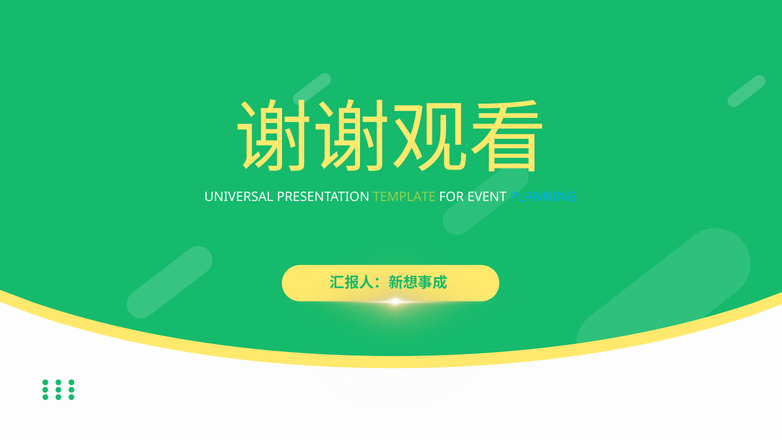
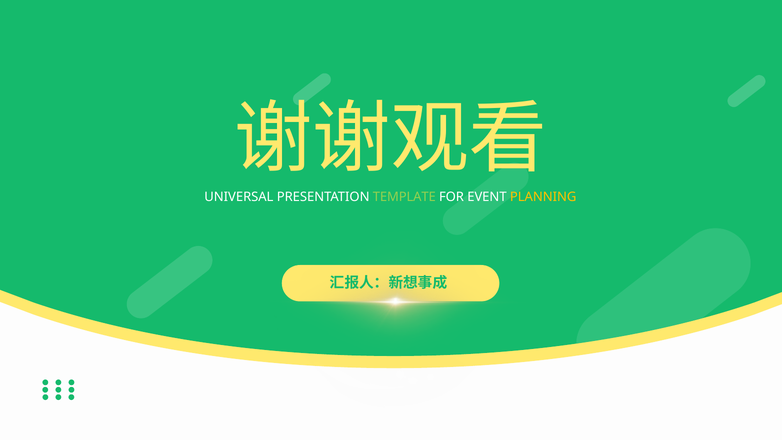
PLANNING colour: light blue -> yellow
